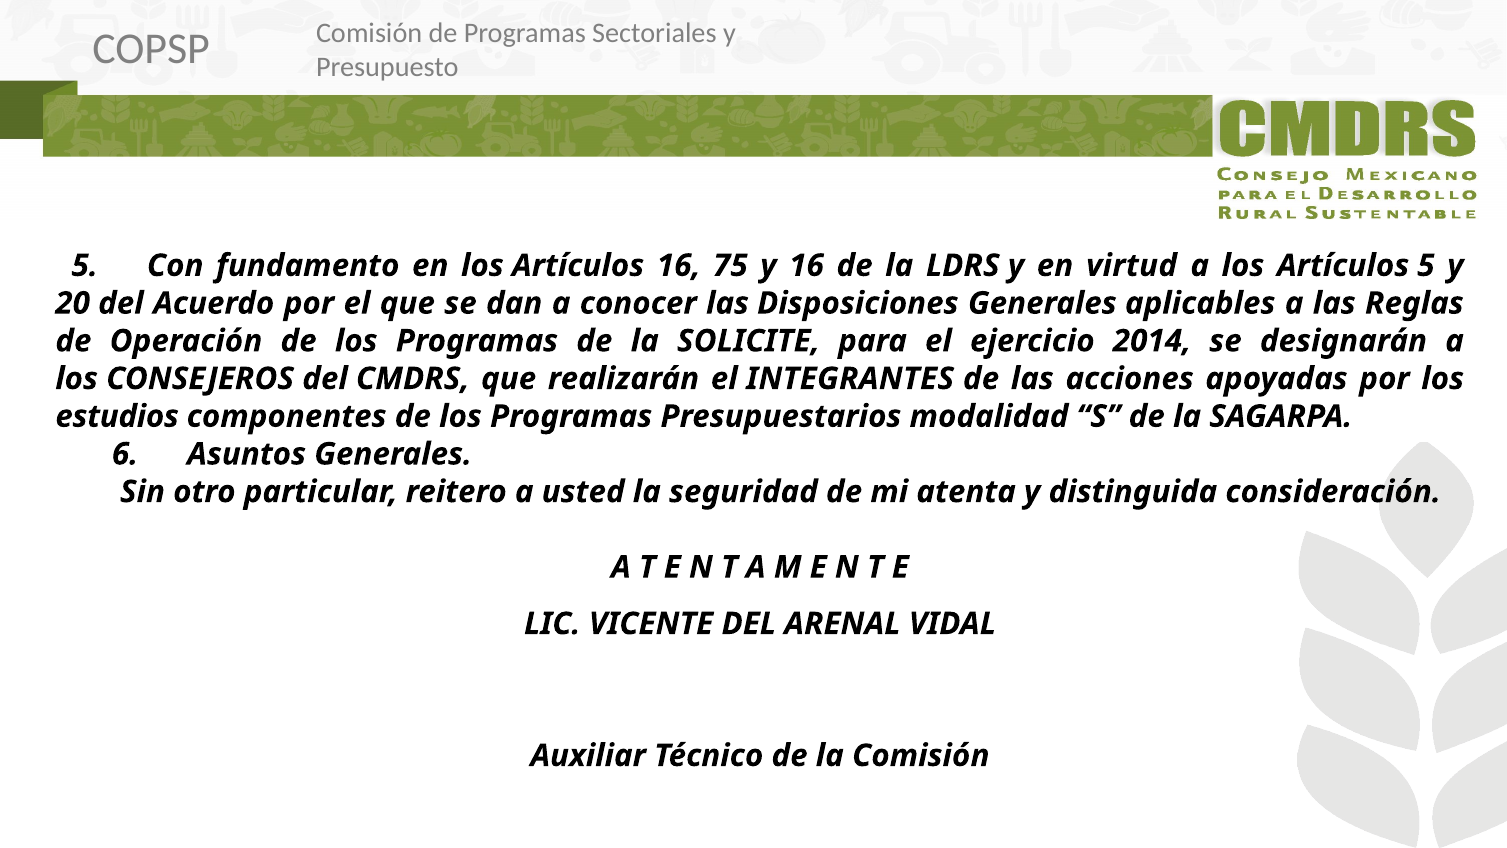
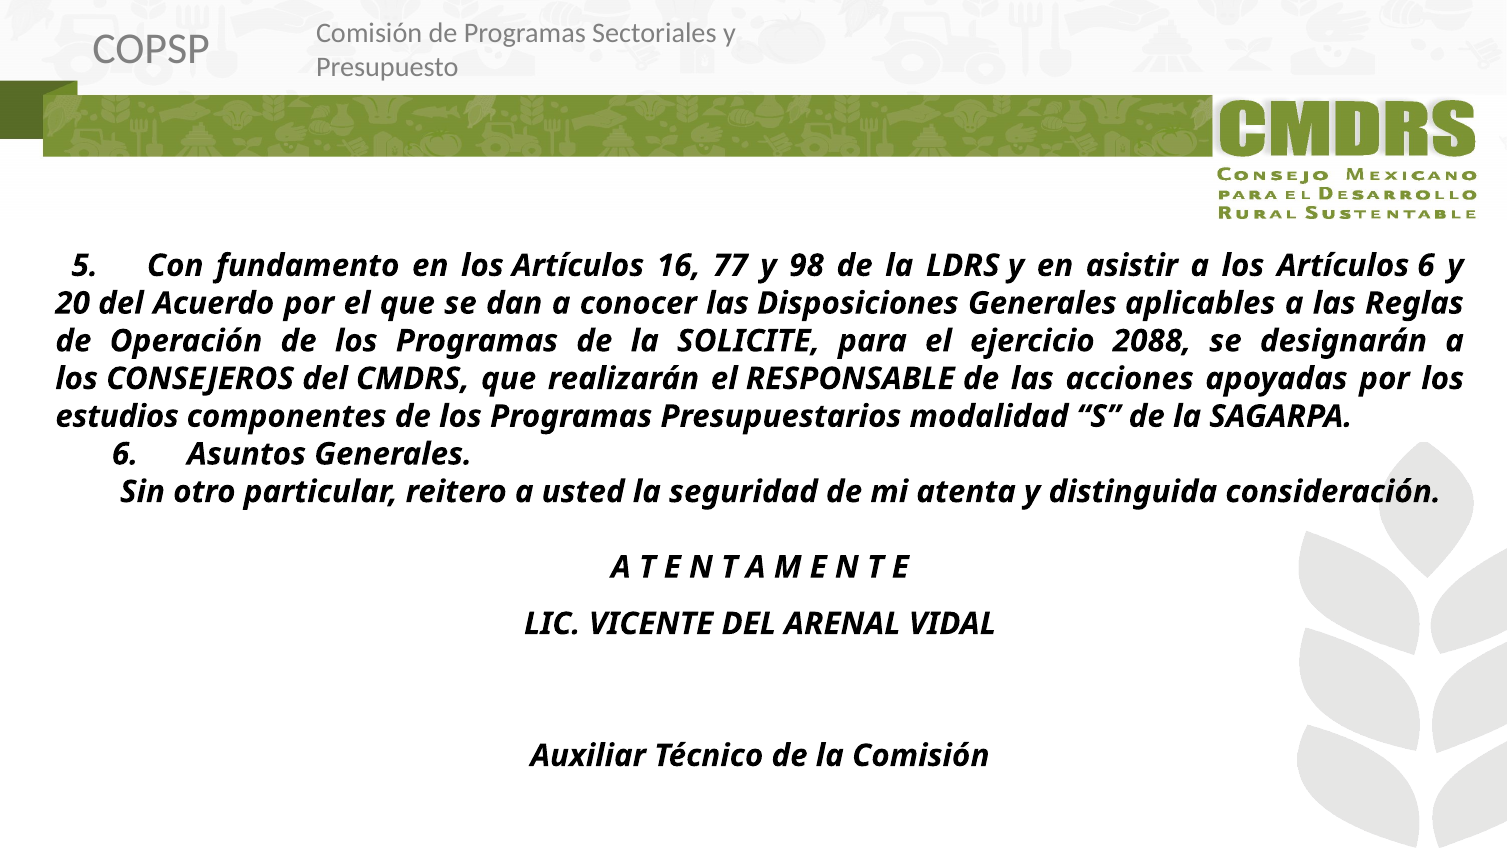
75: 75 -> 77
y 16: 16 -> 98
virtud: virtud -> asistir
5 at (1426, 266): 5 -> 6
2014: 2014 -> 2088
INTEGRANTES: INTEGRANTES -> RESPONSABLE
